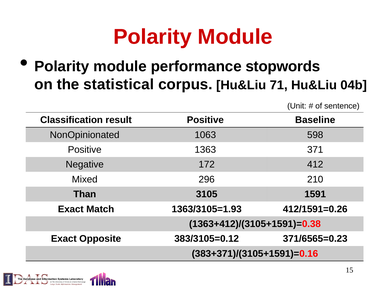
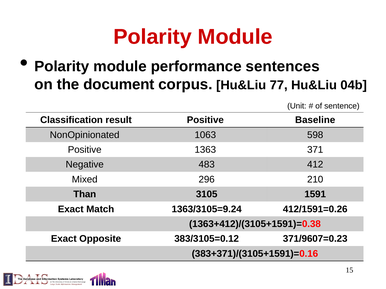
stopwords: stopwords -> sentences
statistical: statistical -> document
71: 71 -> 77
172: 172 -> 483
1363/3105=1.93: 1363/3105=1.93 -> 1363/3105=9.24
371/6565=0.23: 371/6565=0.23 -> 371/9607=0.23
